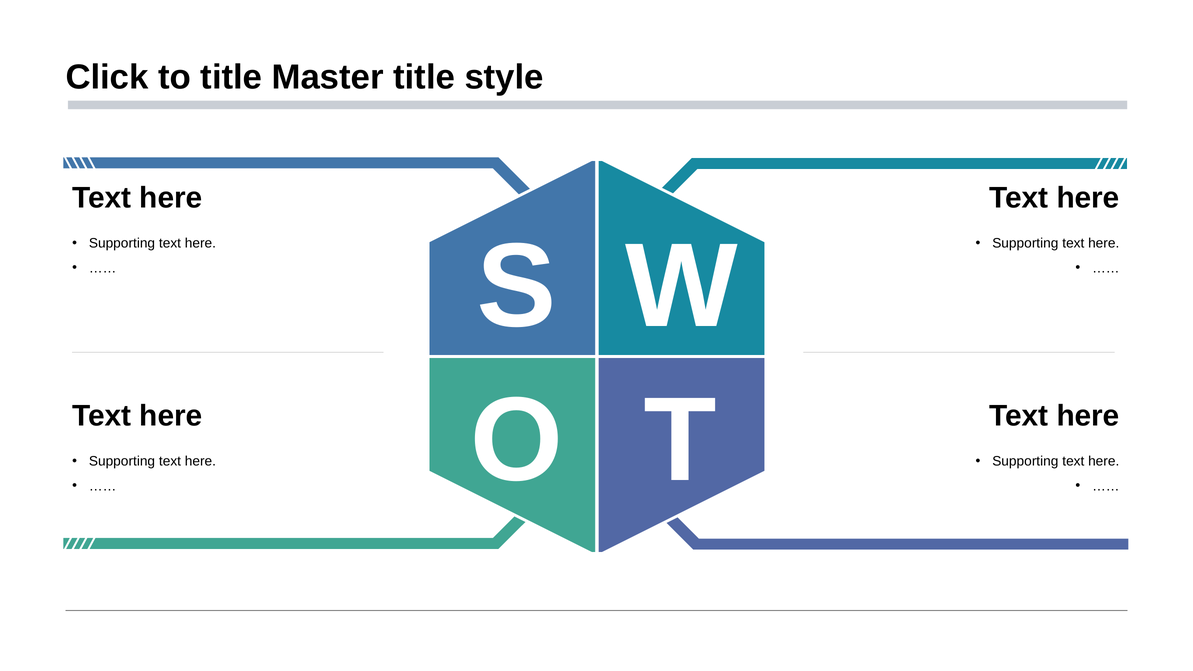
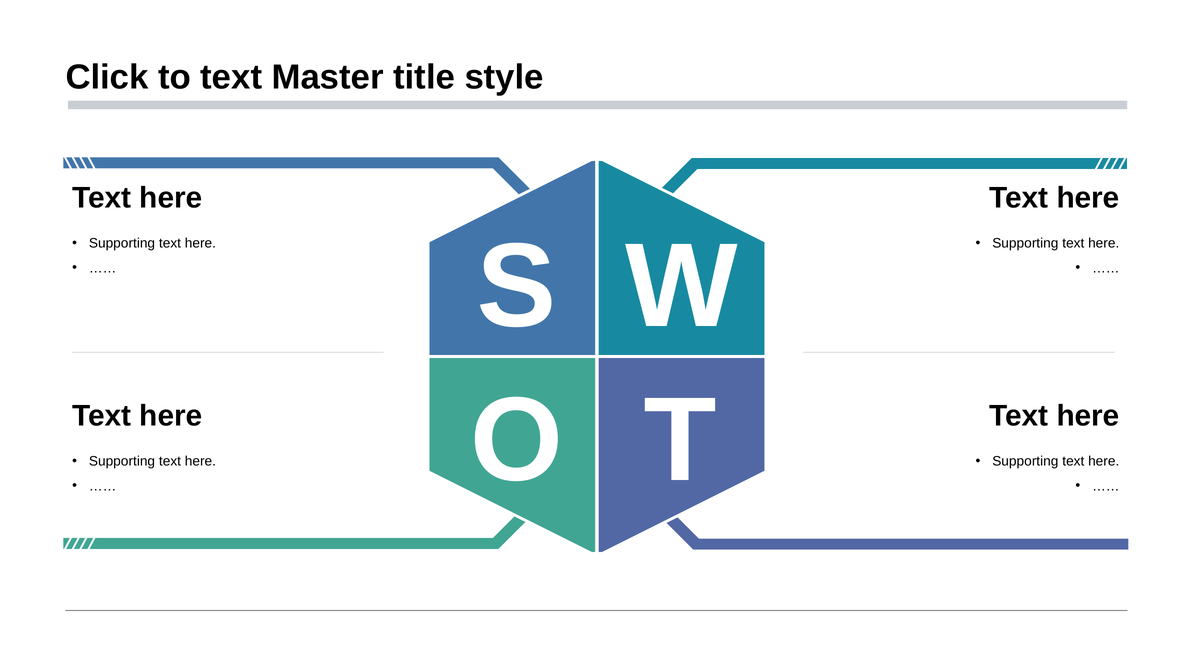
to title: title -> text
